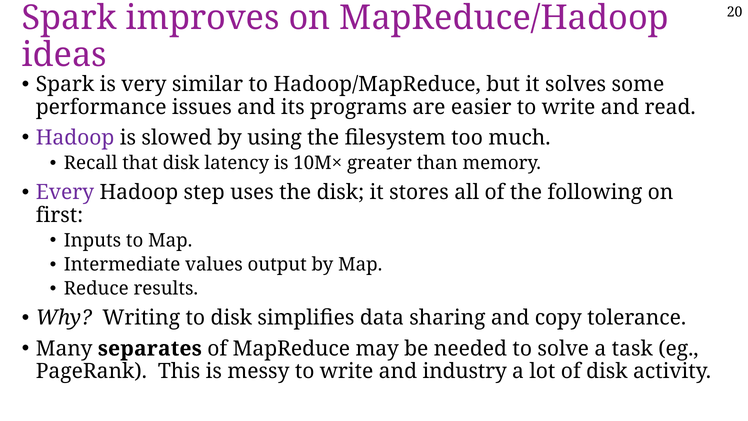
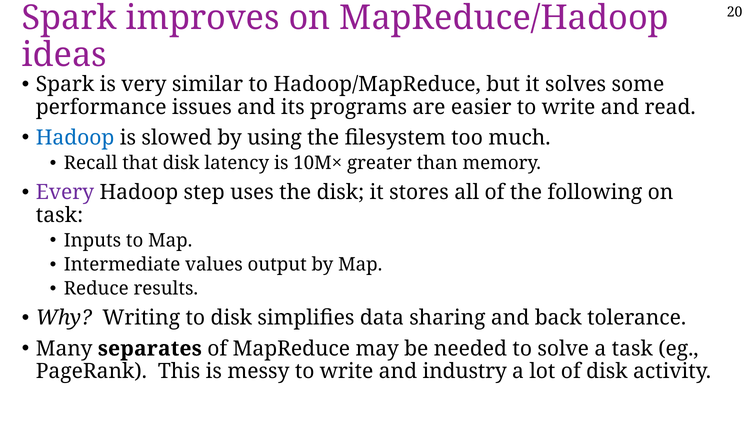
Hadoop at (75, 138) colour: purple -> blue
first at (60, 215): first -> task
copy: copy -> back
